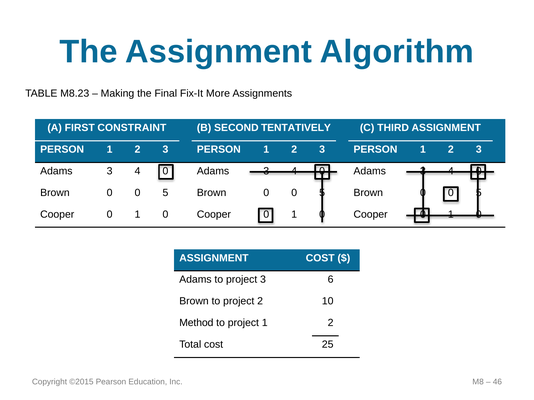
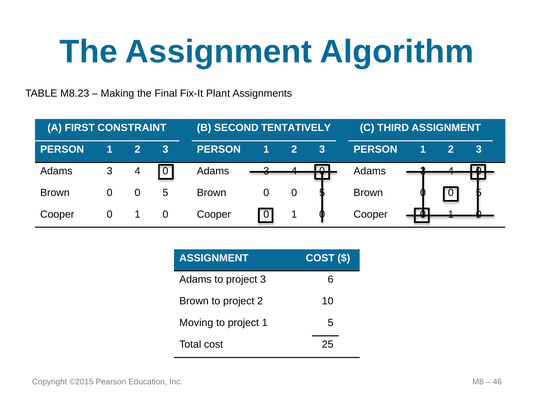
More: More -> Plant
Method: Method -> Moving
project 1 2: 2 -> 5
